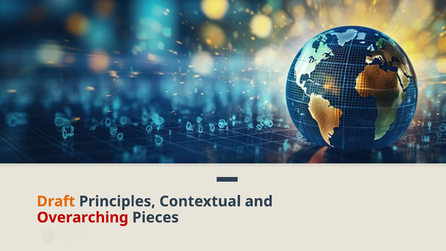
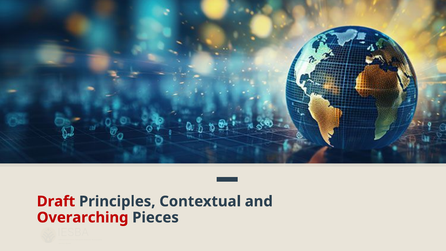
Draft colour: orange -> red
